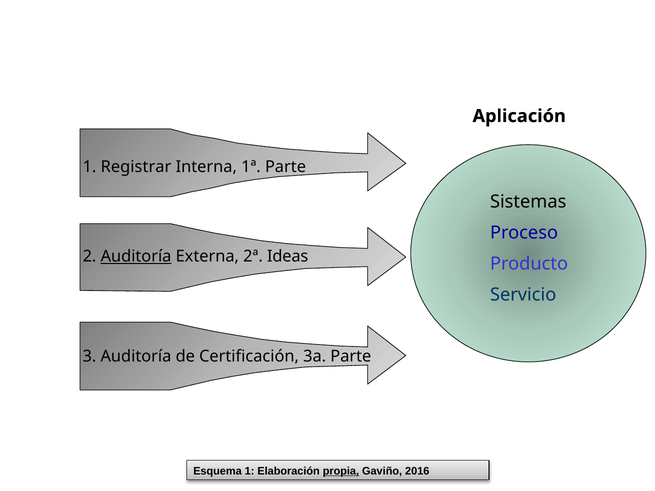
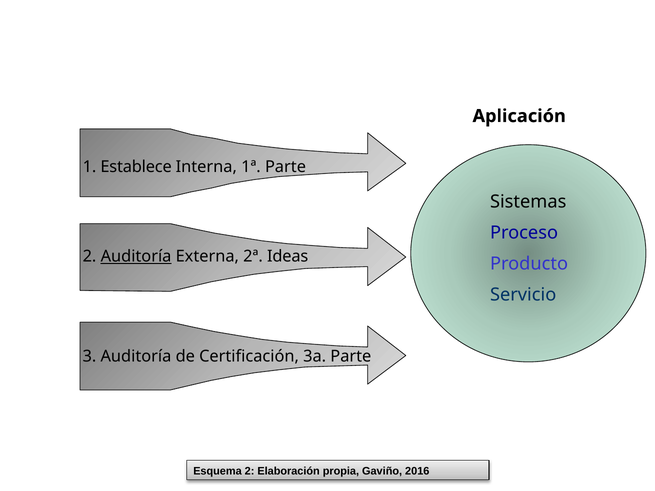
Registrar: Registrar -> Establece
Esquema 1: 1 -> 2
propia underline: present -> none
